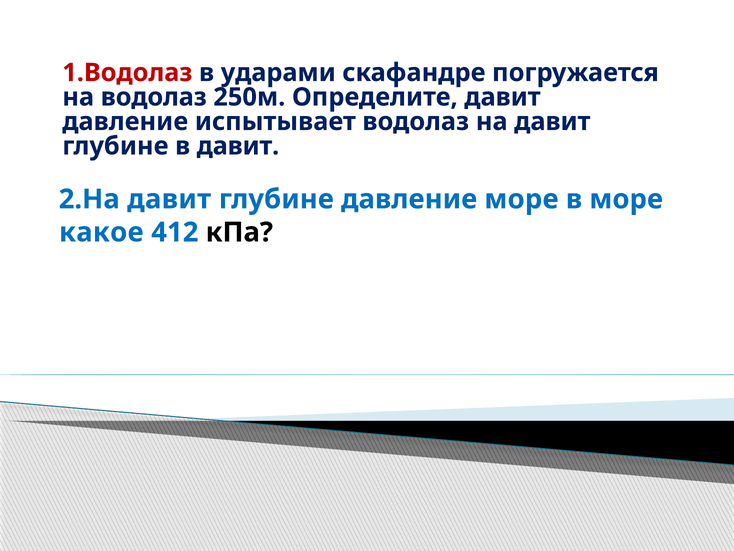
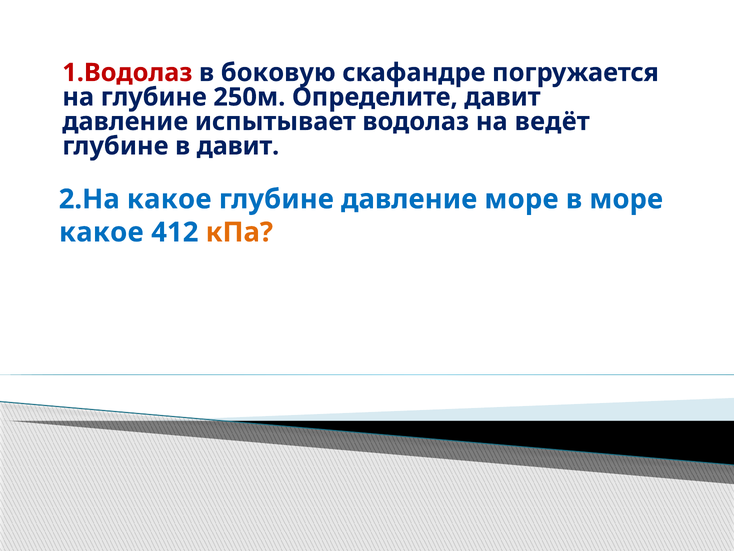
ударами: ударами -> боковую
на водолаз: водолаз -> глубине
на давит: давит -> ведёт
2.На давит: давит -> какое
кПа colour: black -> orange
